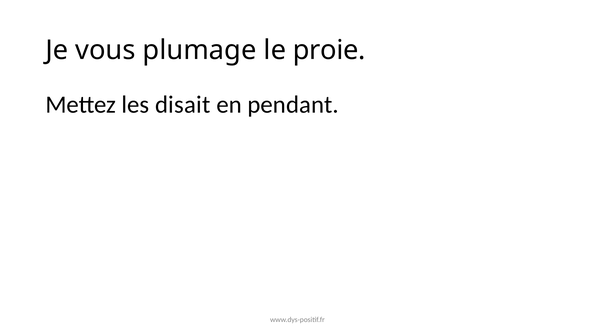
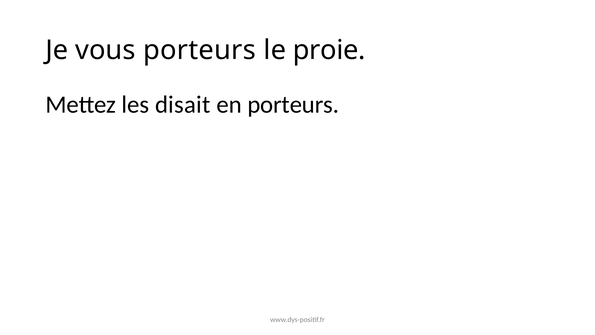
vous plumage: plumage -> porteurs
en pendant: pendant -> porteurs
